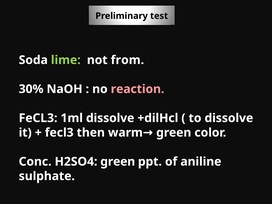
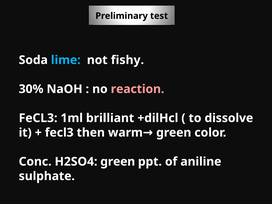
lime colour: light green -> light blue
from: from -> fishy
1ml dissolve: dissolve -> brilliant
